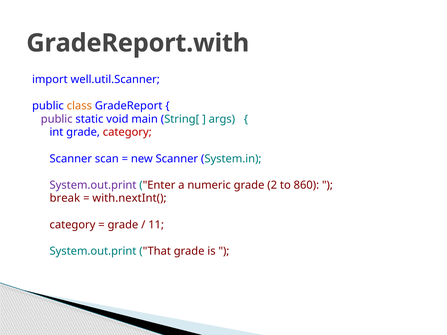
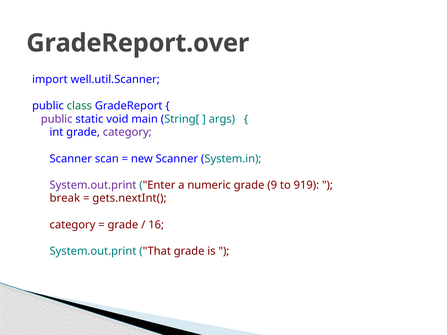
GradeReport.with: GradeReport.with -> GradeReport.over
class colour: orange -> green
category at (127, 132) colour: red -> purple
2: 2 -> 9
860: 860 -> 919
with.nextInt(: with.nextInt( -> gets.nextInt(
11: 11 -> 16
